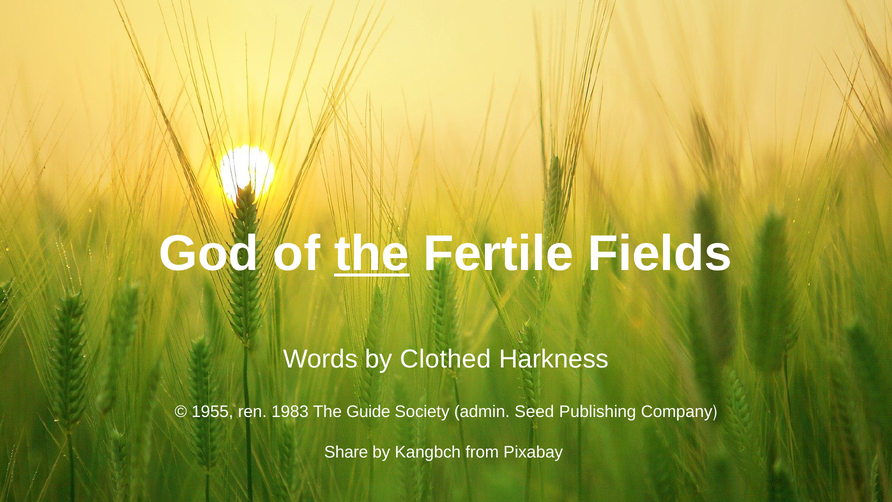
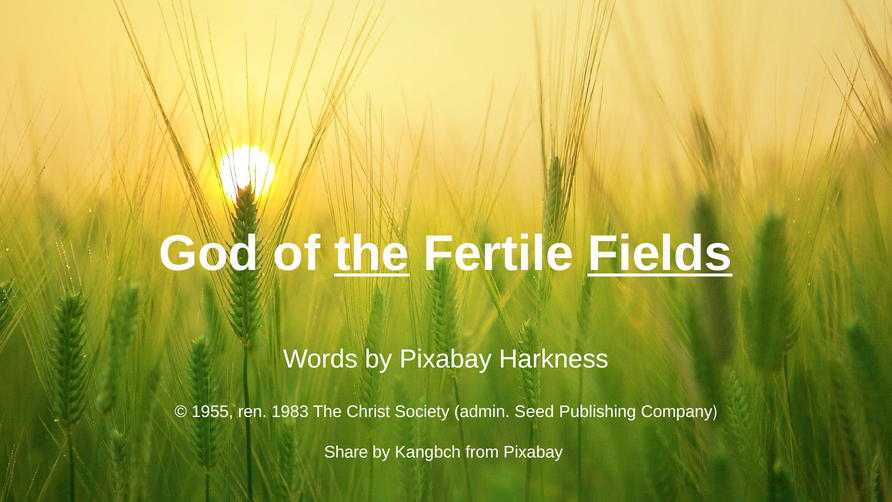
Fields underline: none -> present
by Clothed: Clothed -> Pixabay
Guide: Guide -> Christ
